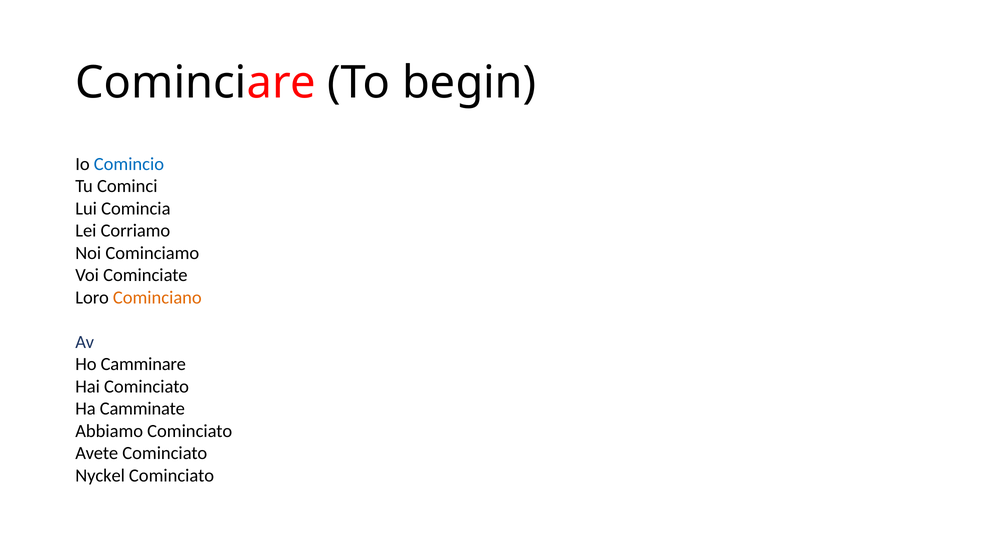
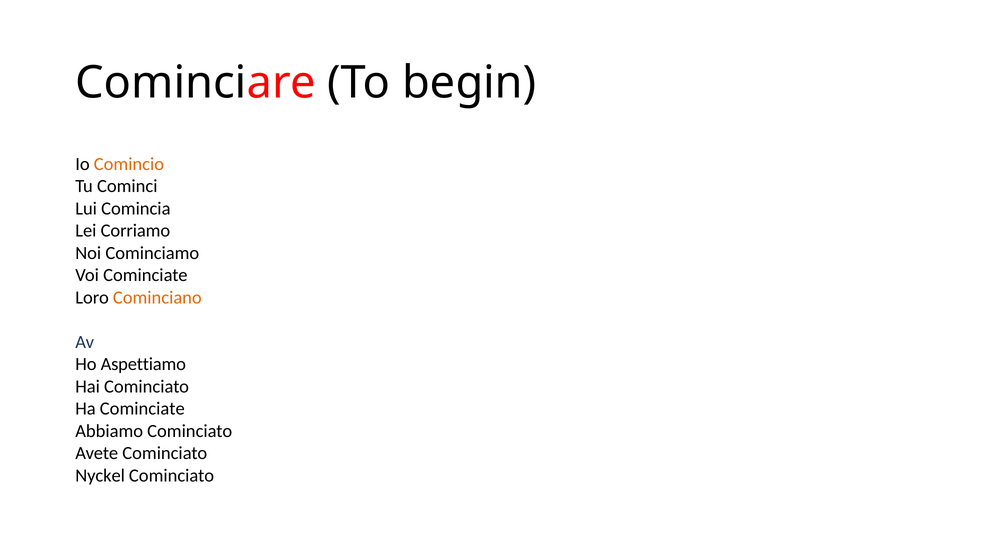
Comincio colour: blue -> orange
Camminare: Camminare -> Aspettiamo
Ha Camminate: Camminate -> Cominciate
